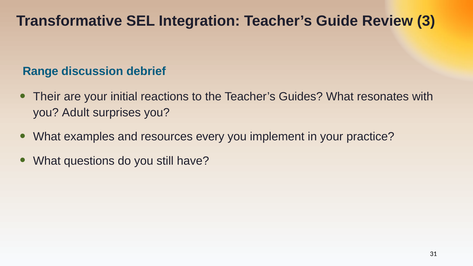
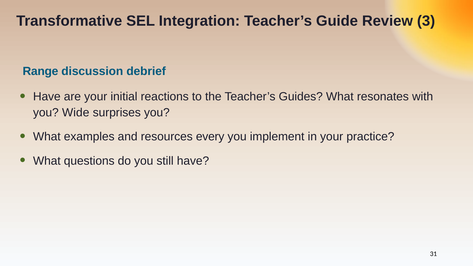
Their at (47, 97): Their -> Have
Adult: Adult -> Wide
